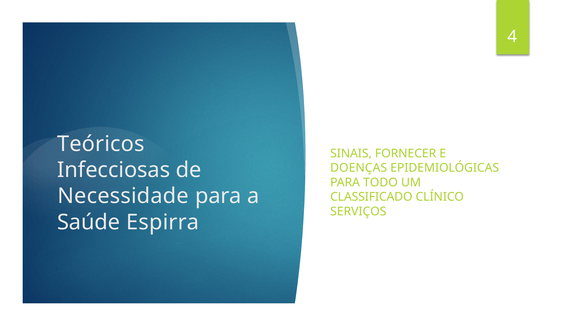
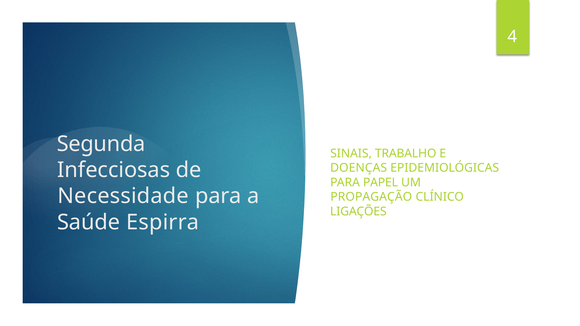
Teóricos: Teóricos -> Segunda
FORNECER: FORNECER -> TRABALHO
TODO: TODO -> PAPEL
CLASSIFICADO: CLASSIFICADO -> PROPAGAÇÃO
SERVIÇOS: SERVIÇOS -> LIGAÇÕES
